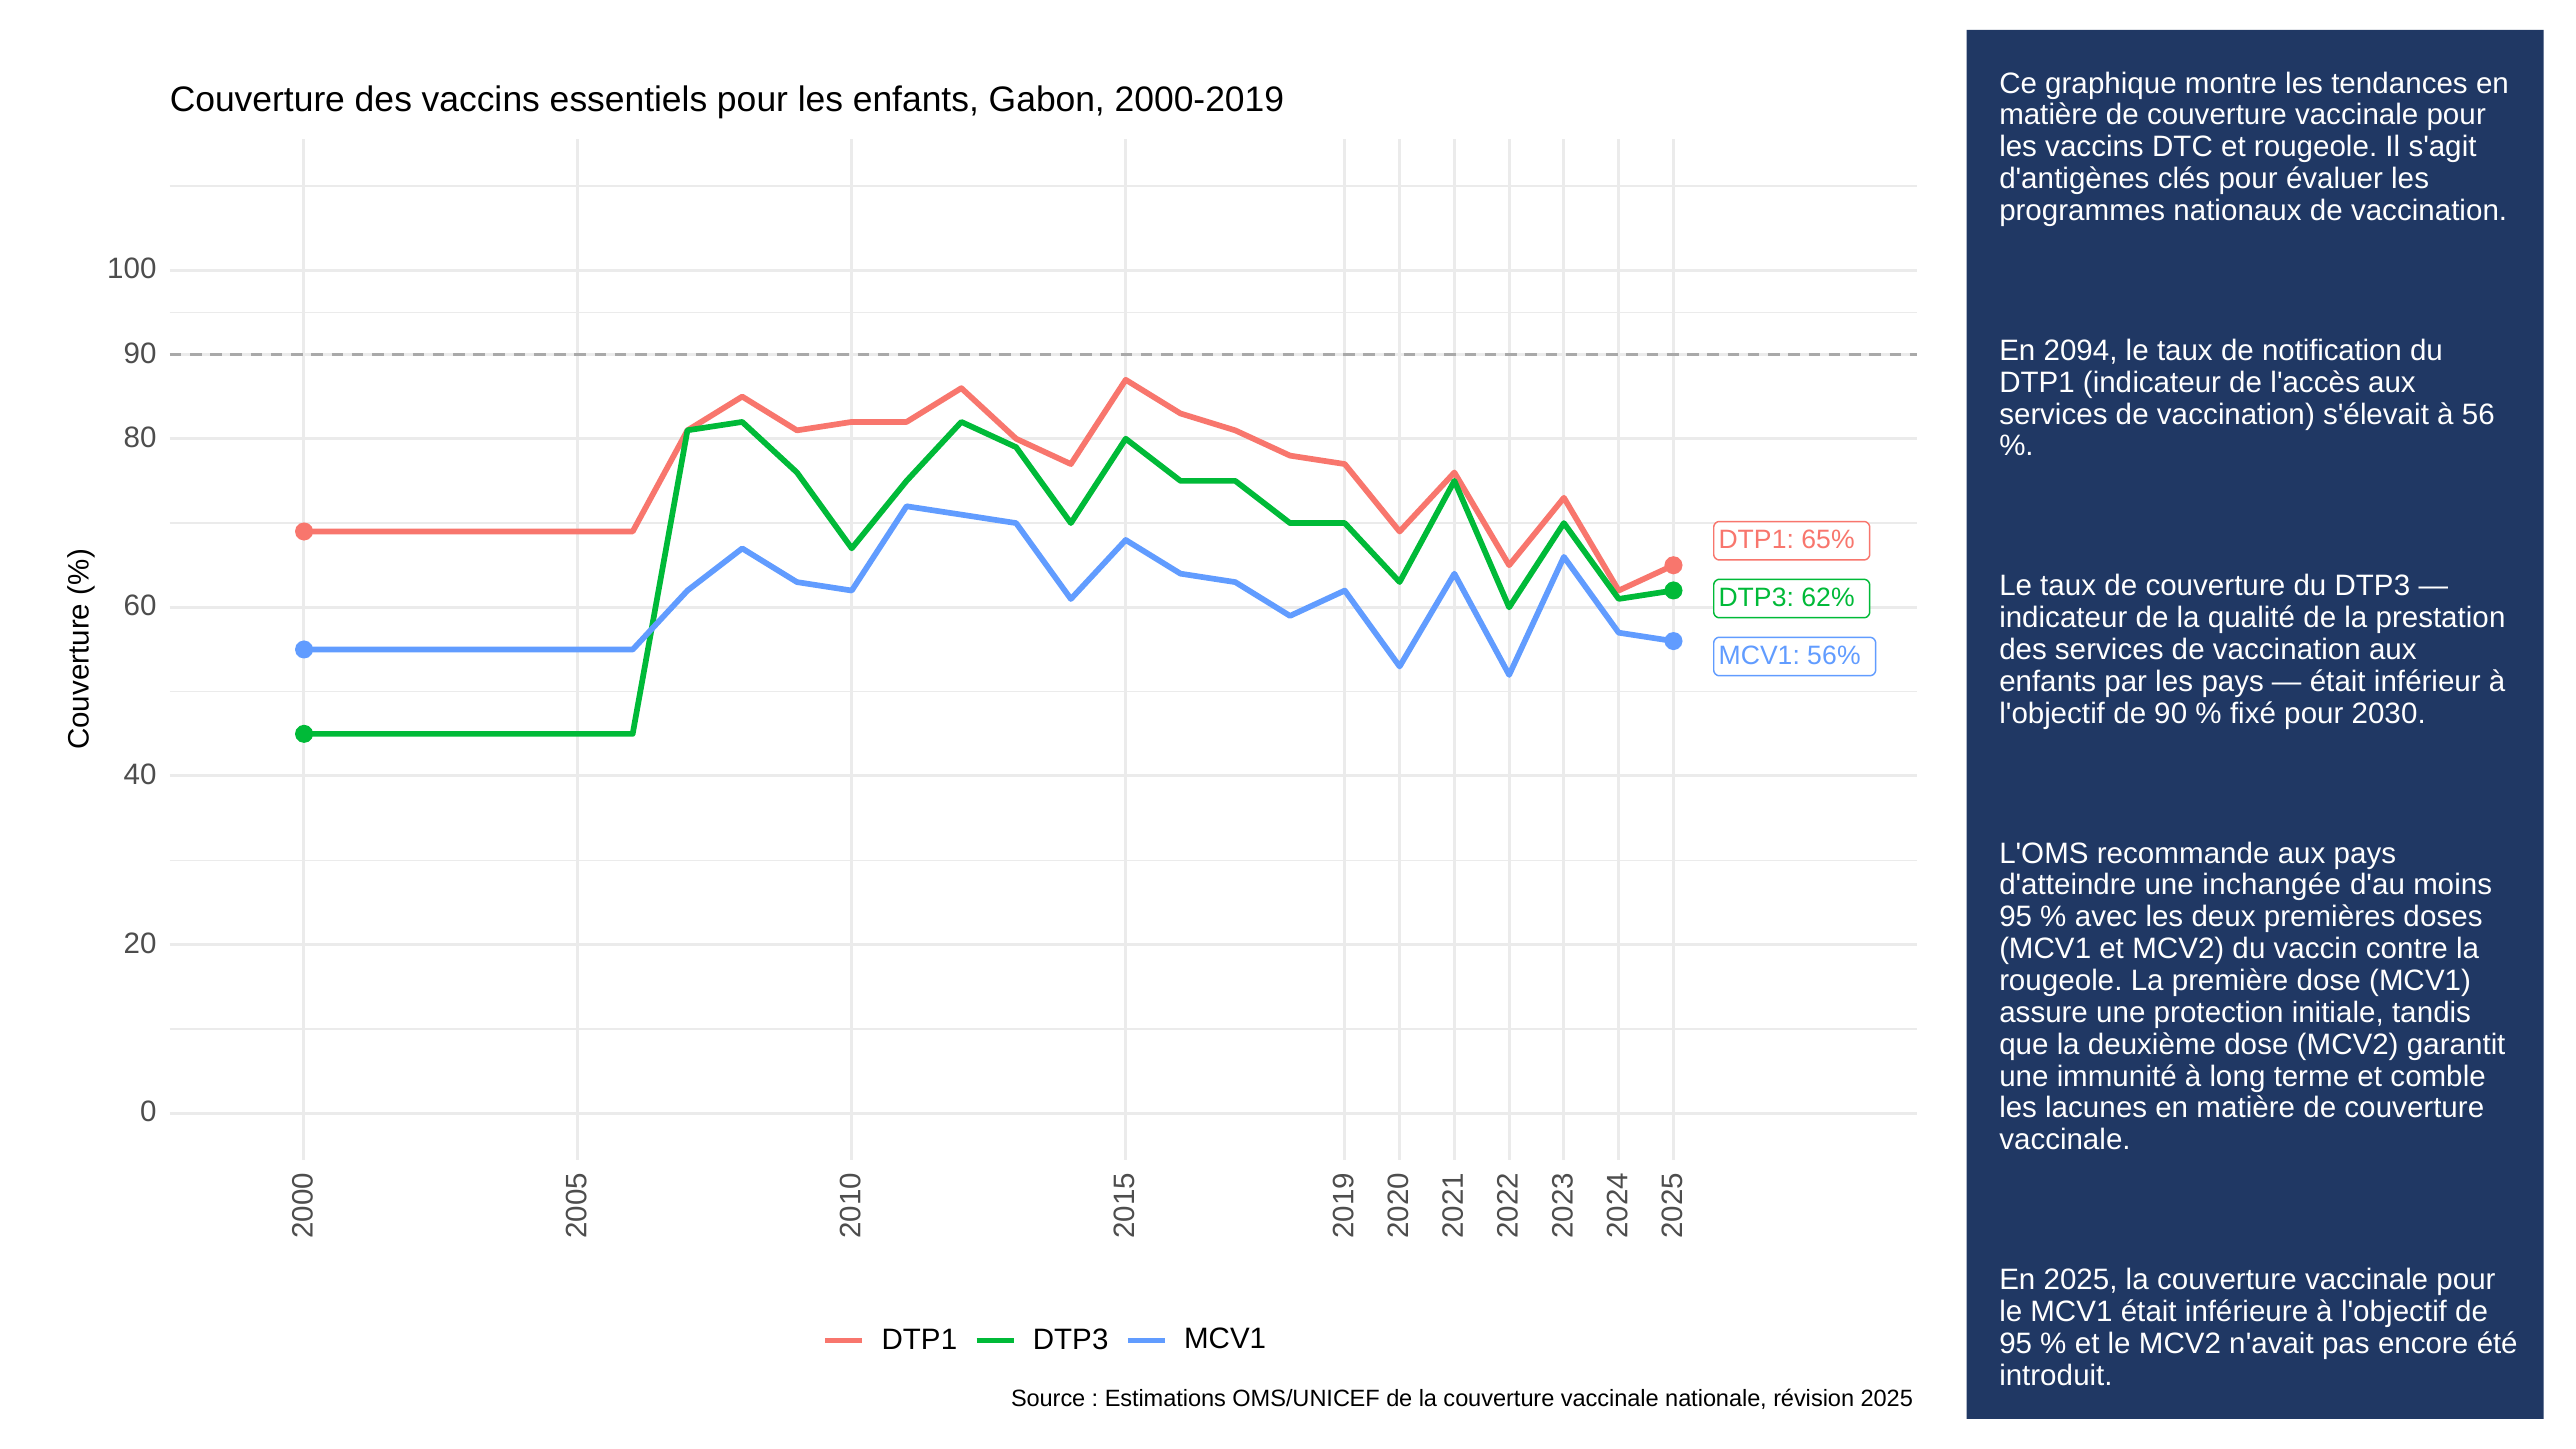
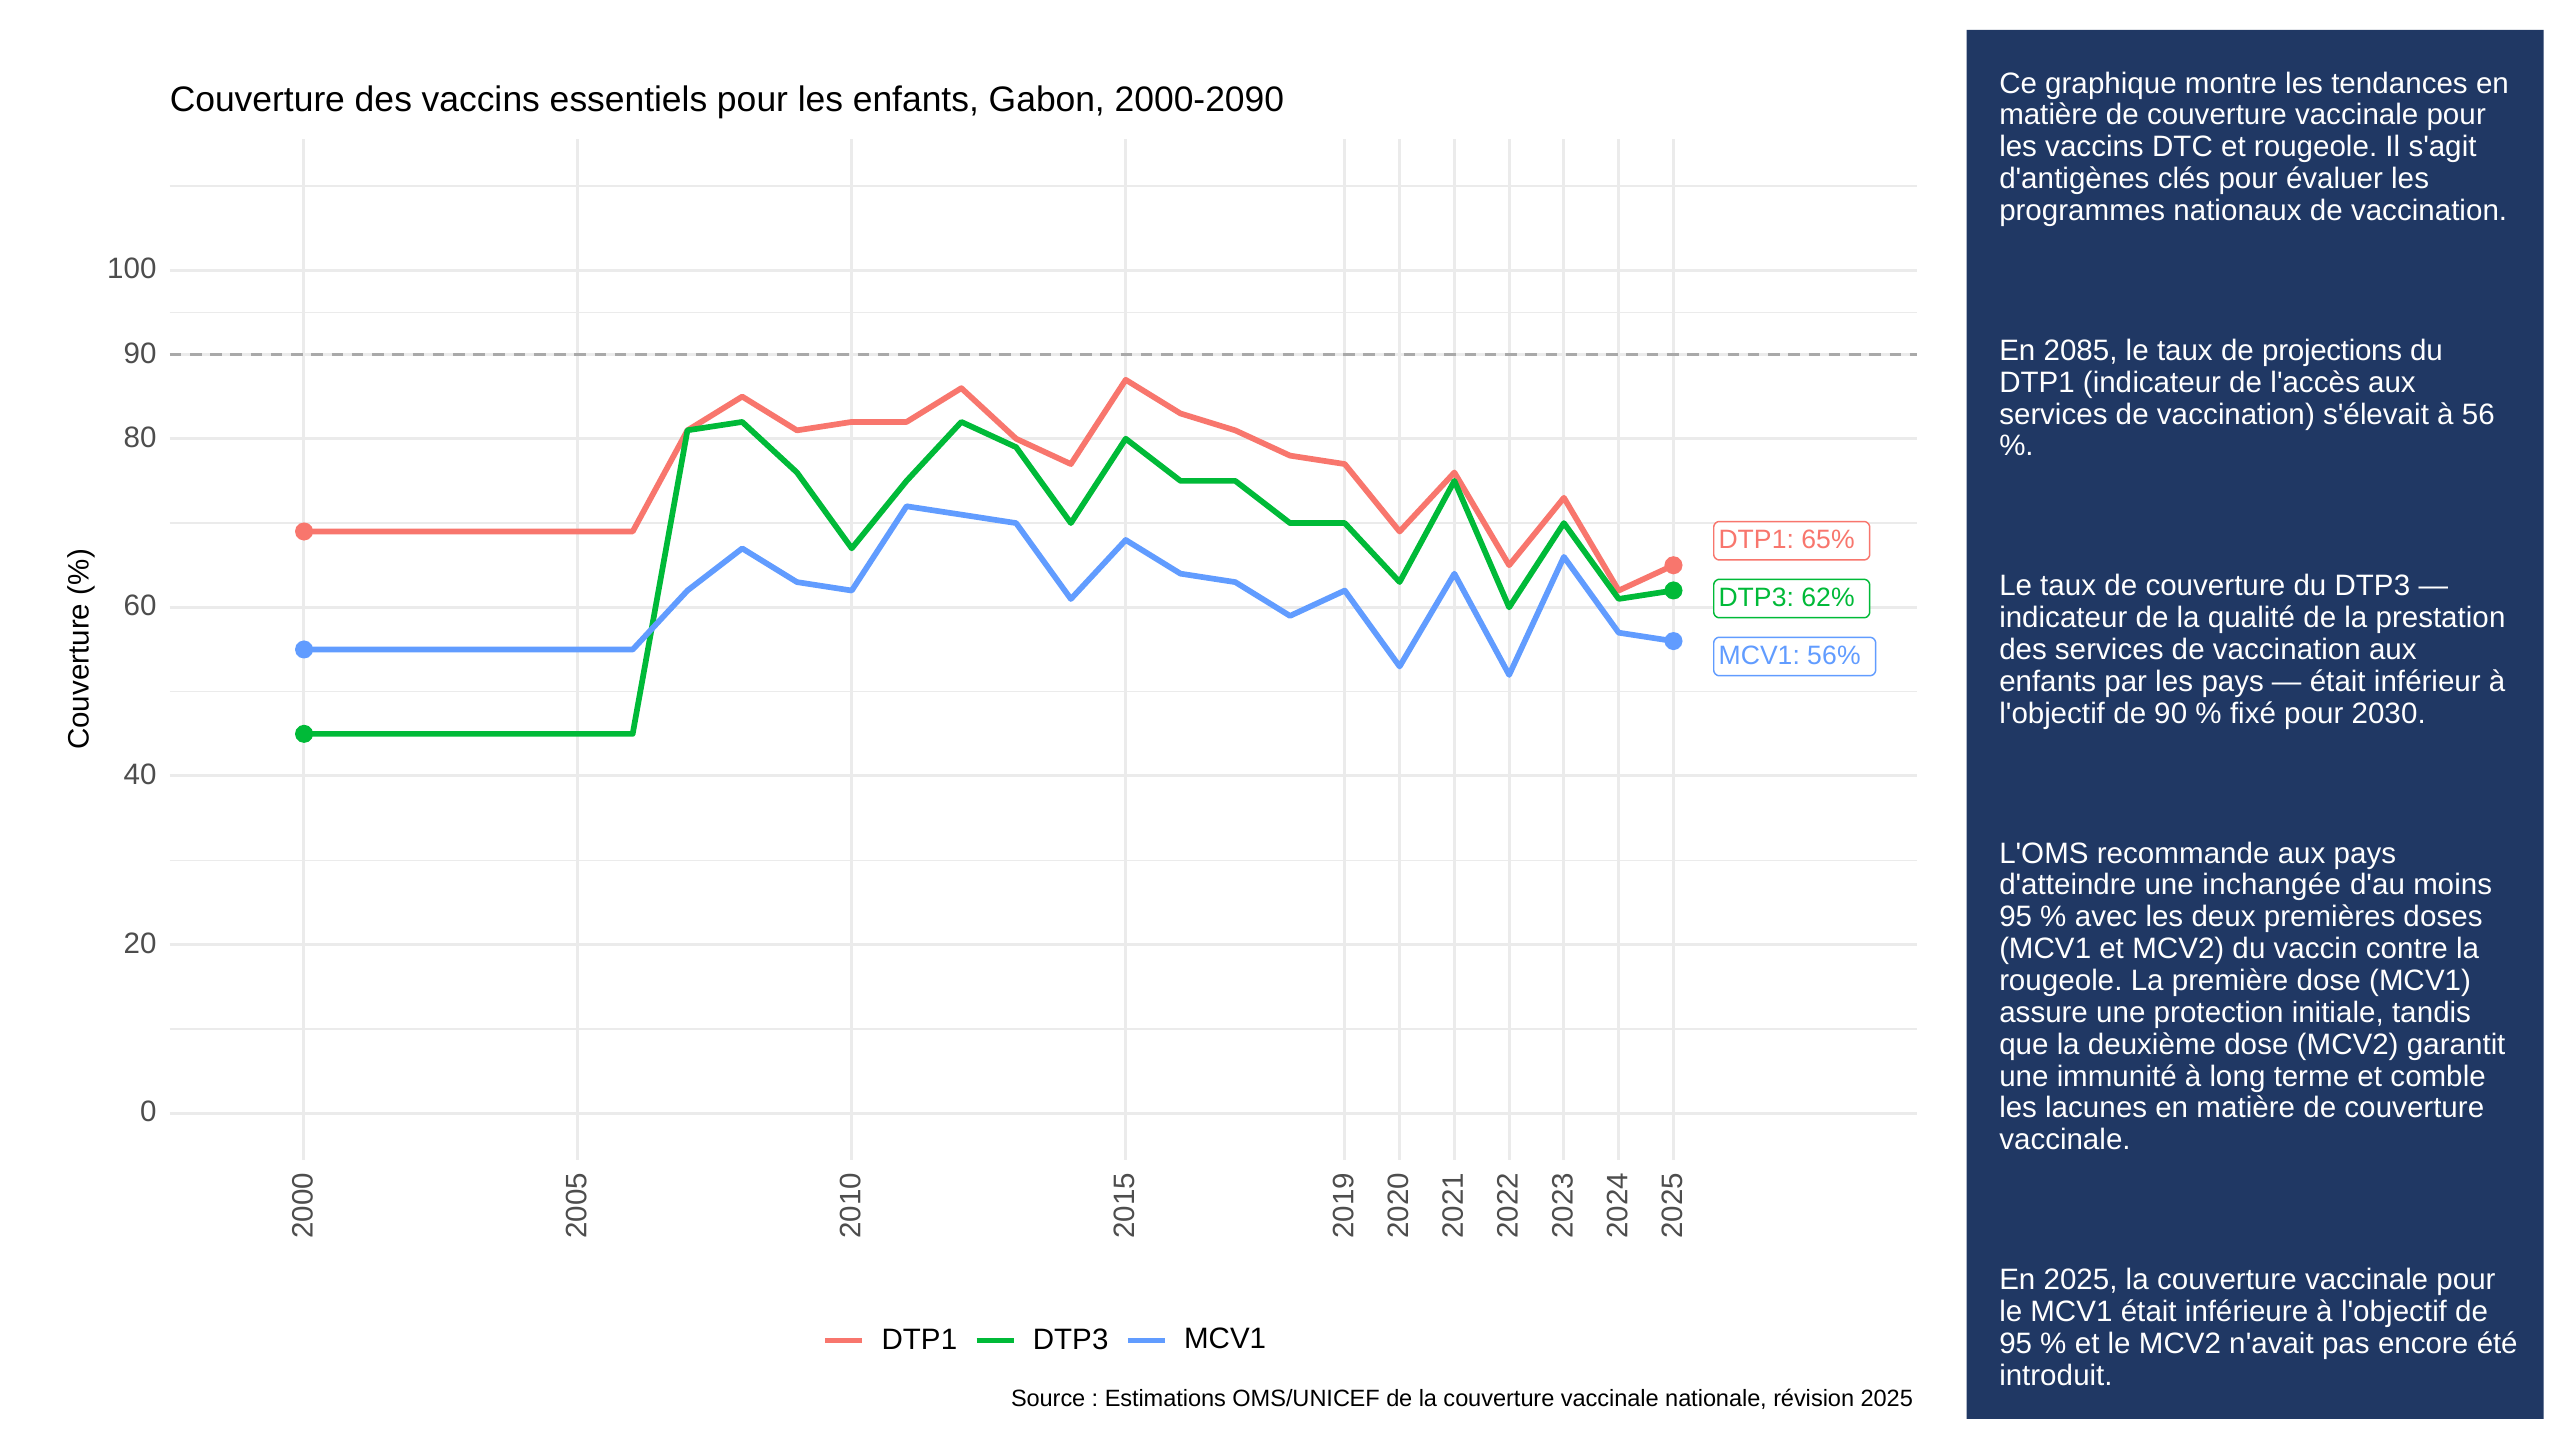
2000-2019: 2000-2019 -> 2000-2090
2094: 2094 -> 2085
notification: notification -> projections
